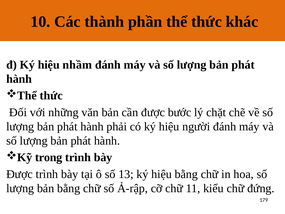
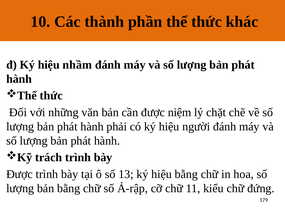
bước: bước -> niệm
trong: trong -> trách
